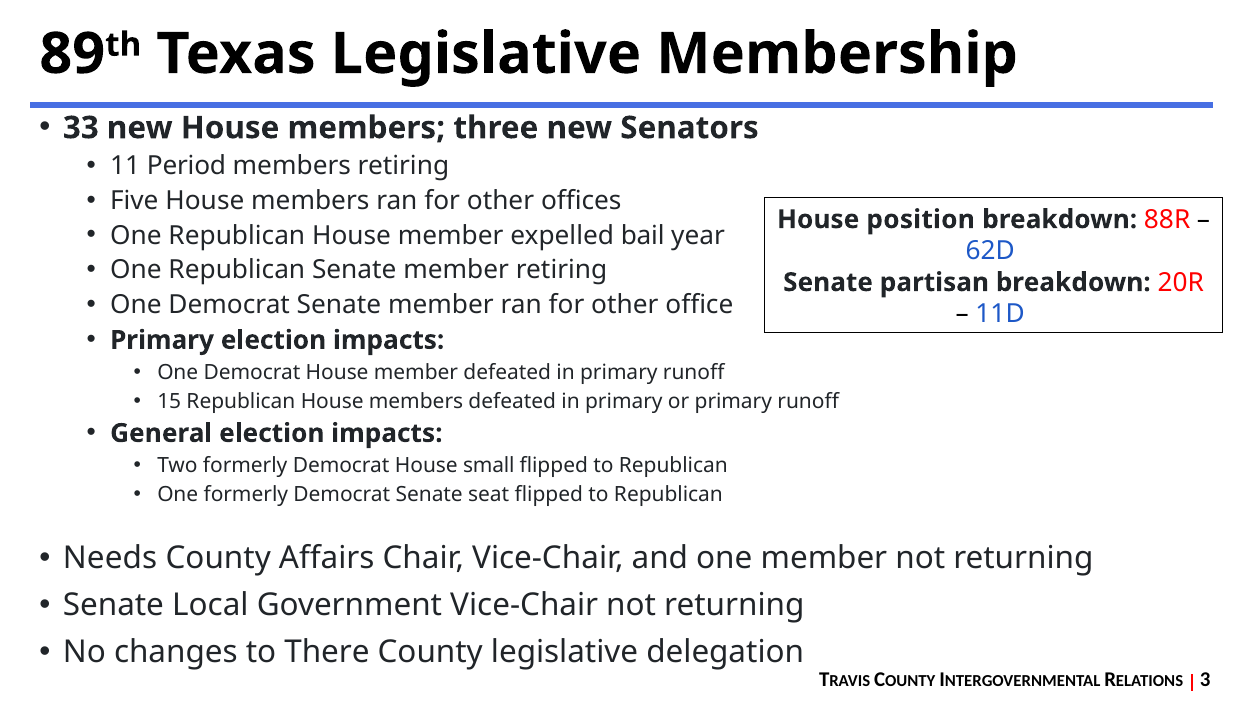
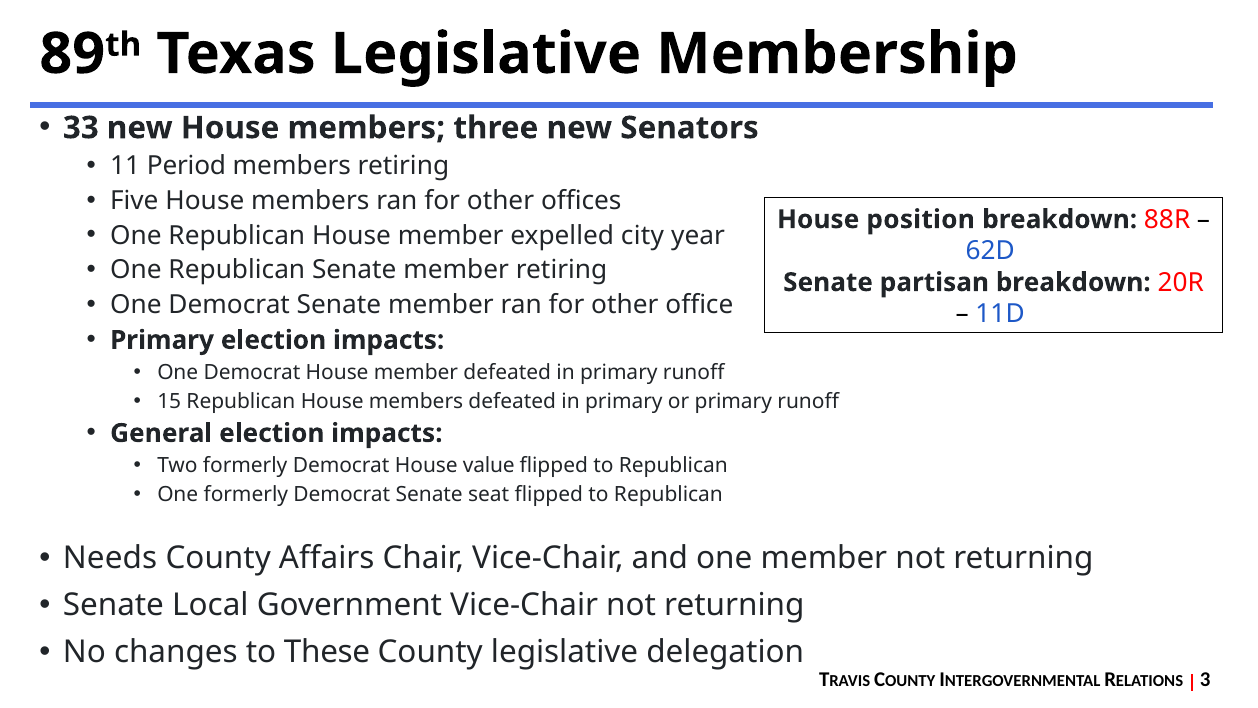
bail: bail -> city
small: small -> value
There: There -> These
